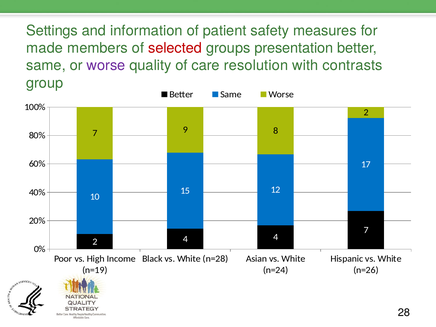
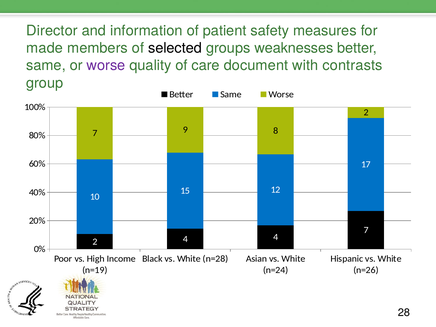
Settings: Settings -> Director
selected colour: red -> black
presentation: presentation -> weaknesses
resolution: resolution -> document
